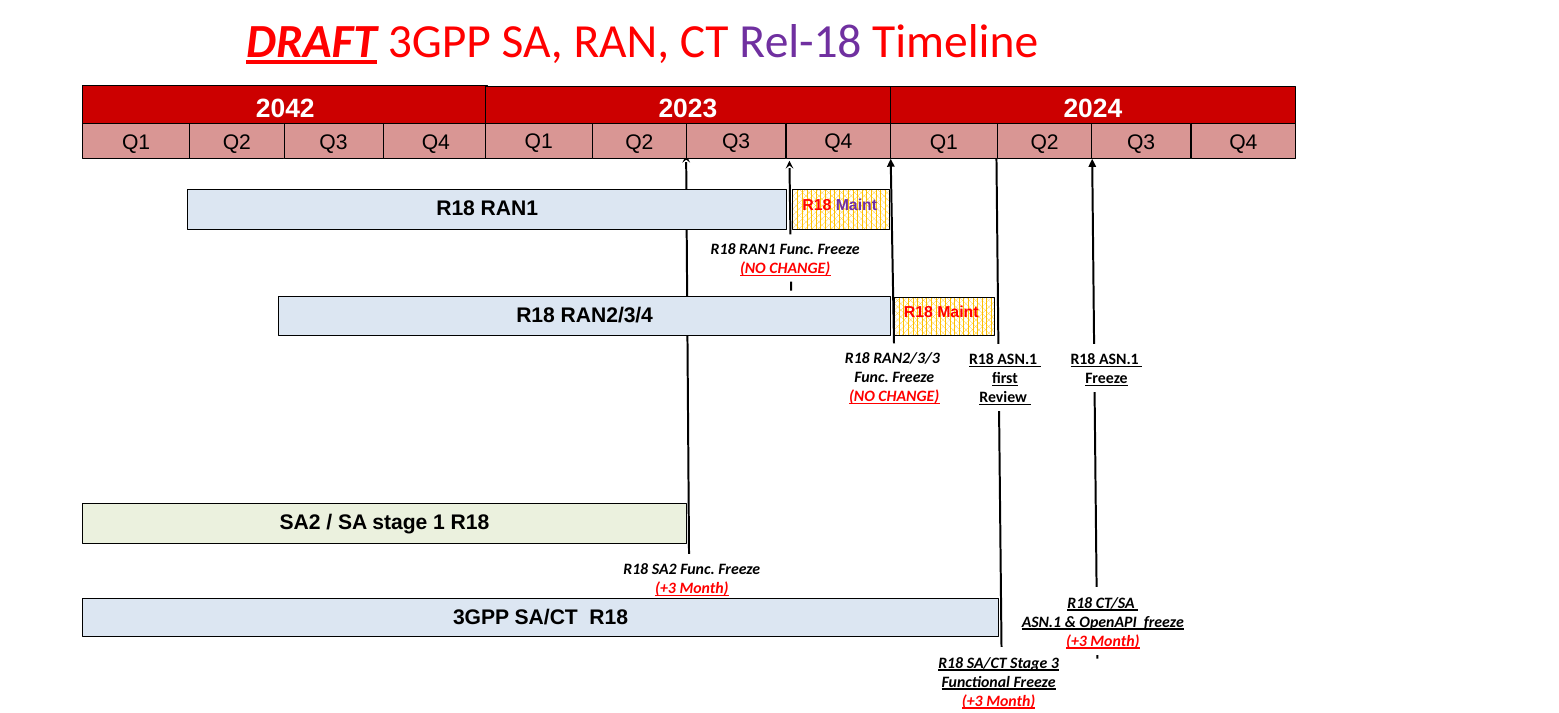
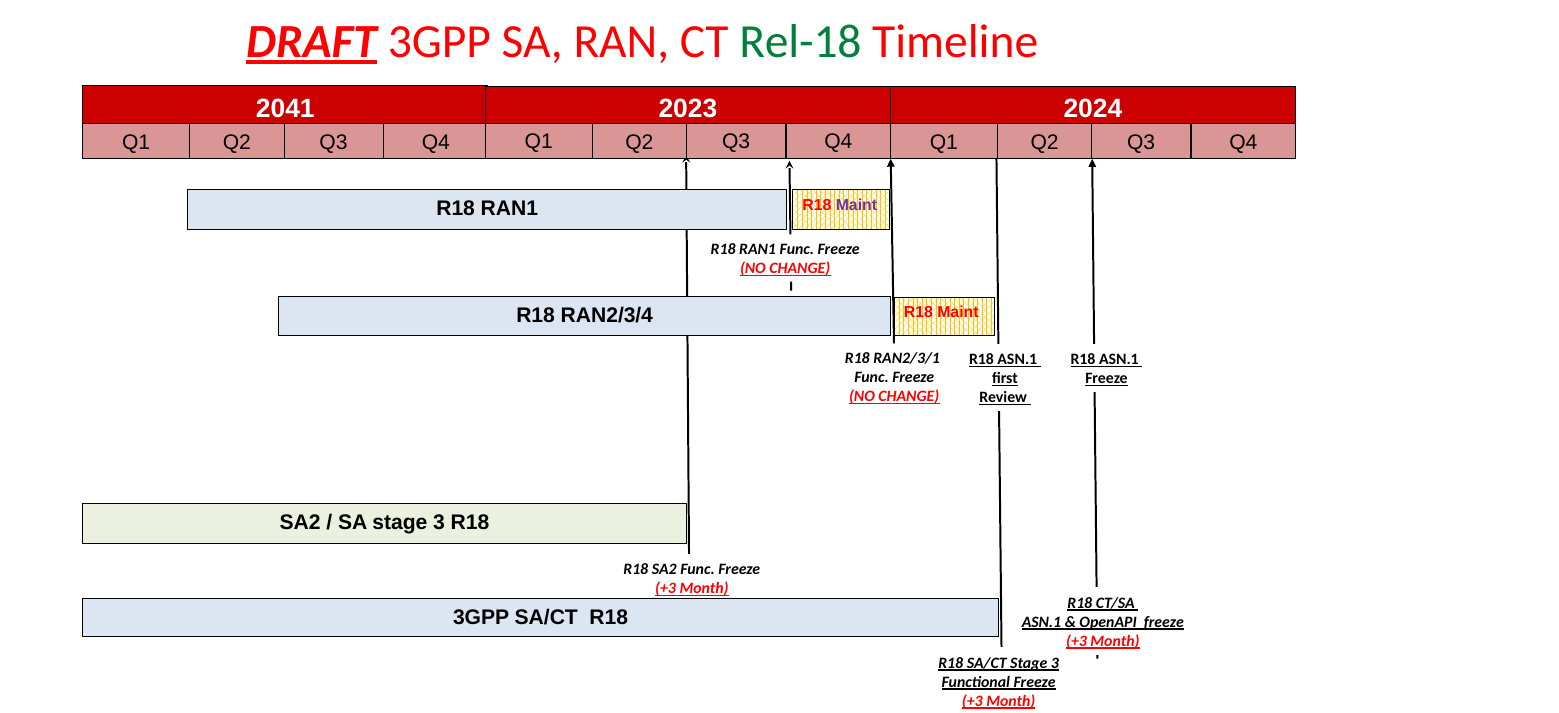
Rel-18 colour: purple -> green
2042: 2042 -> 2041
RAN2/3/3: RAN2/3/3 -> RAN2/3/1
SA stage 1: 1 -> 3
